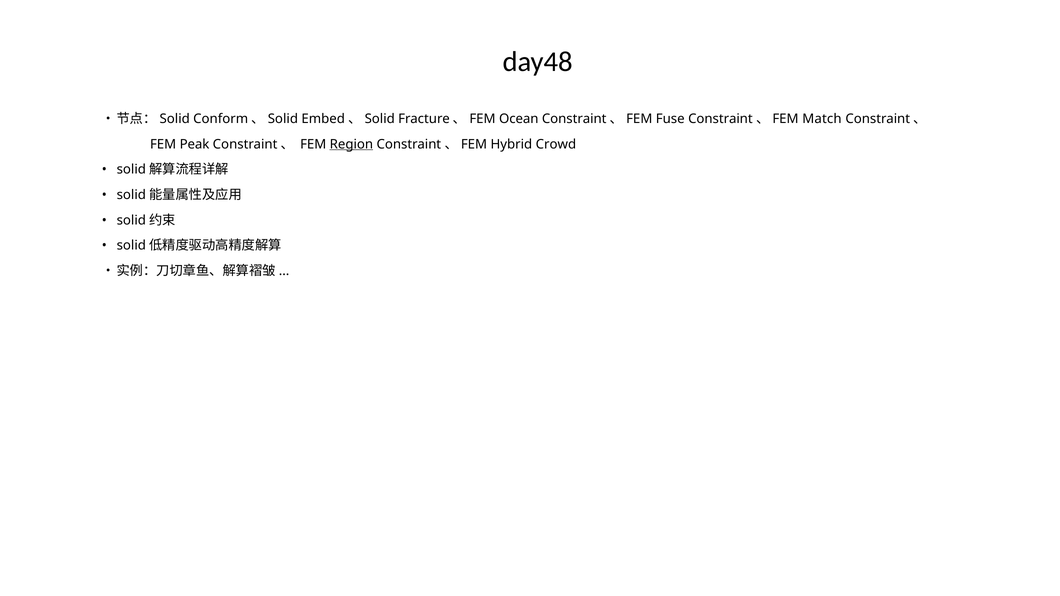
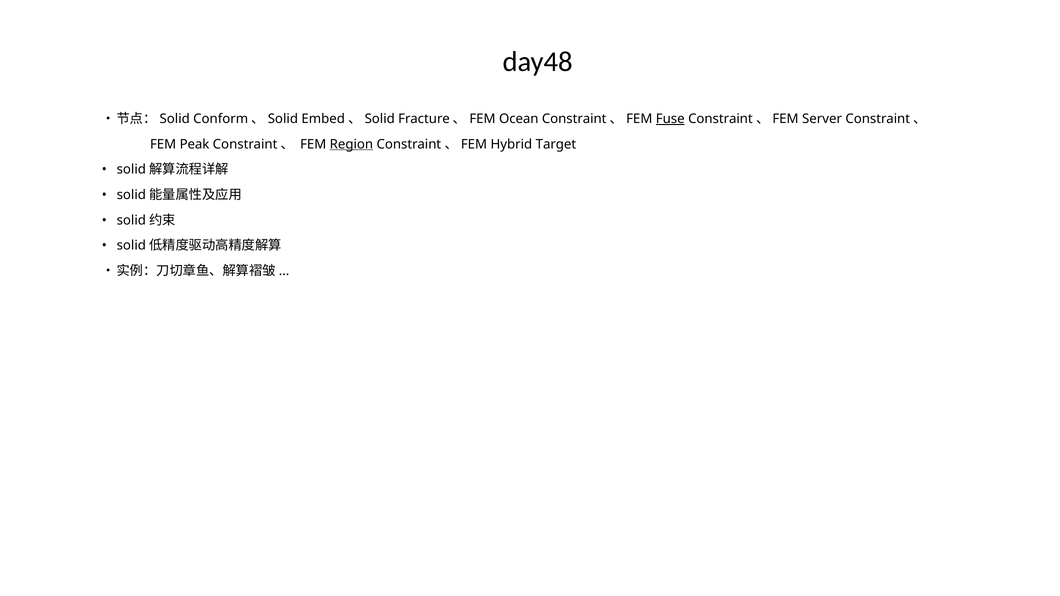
Fuse underline: none -> present
Match: Match -> Server
Crowd: Crowd -> Target
